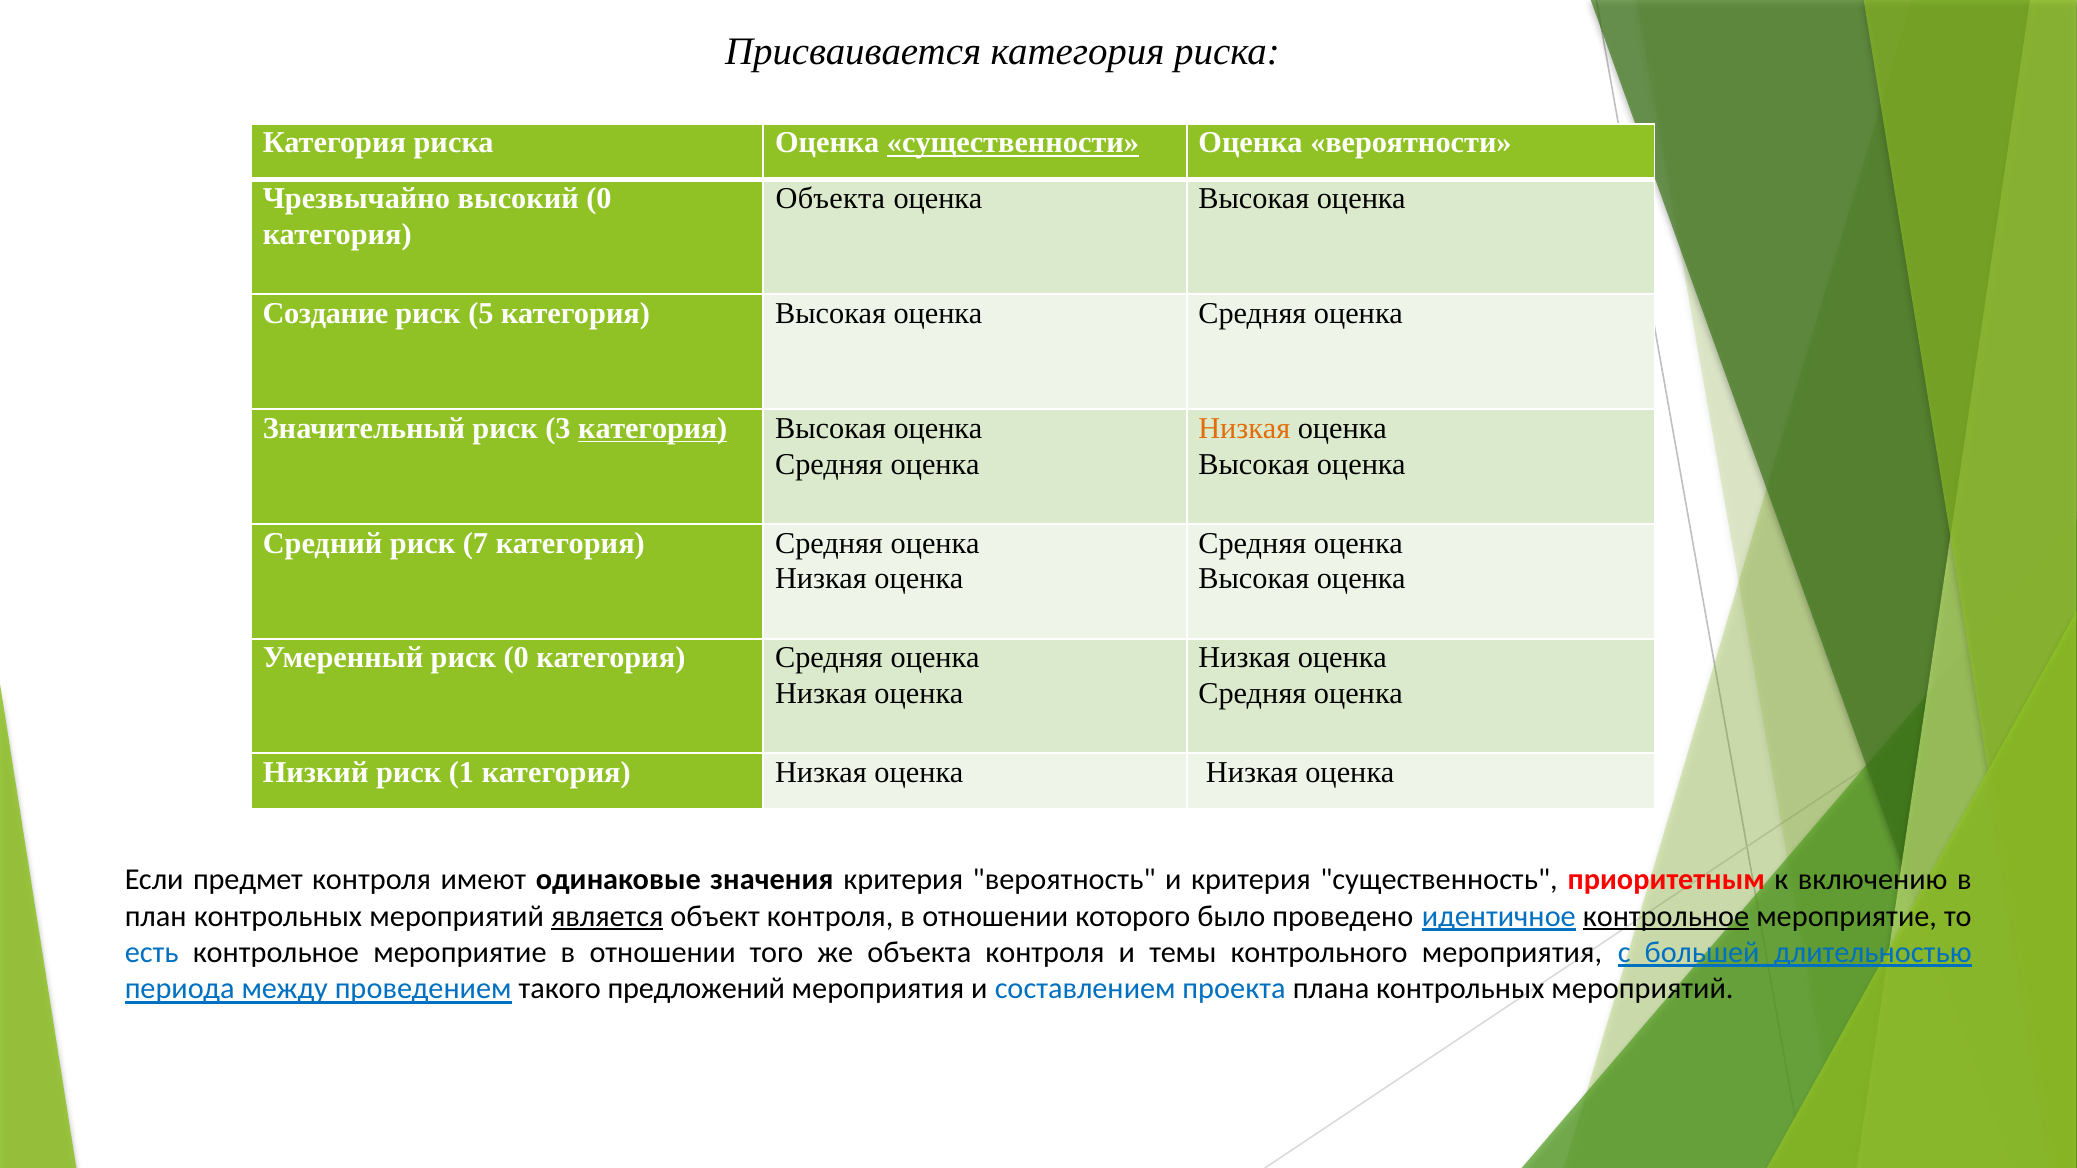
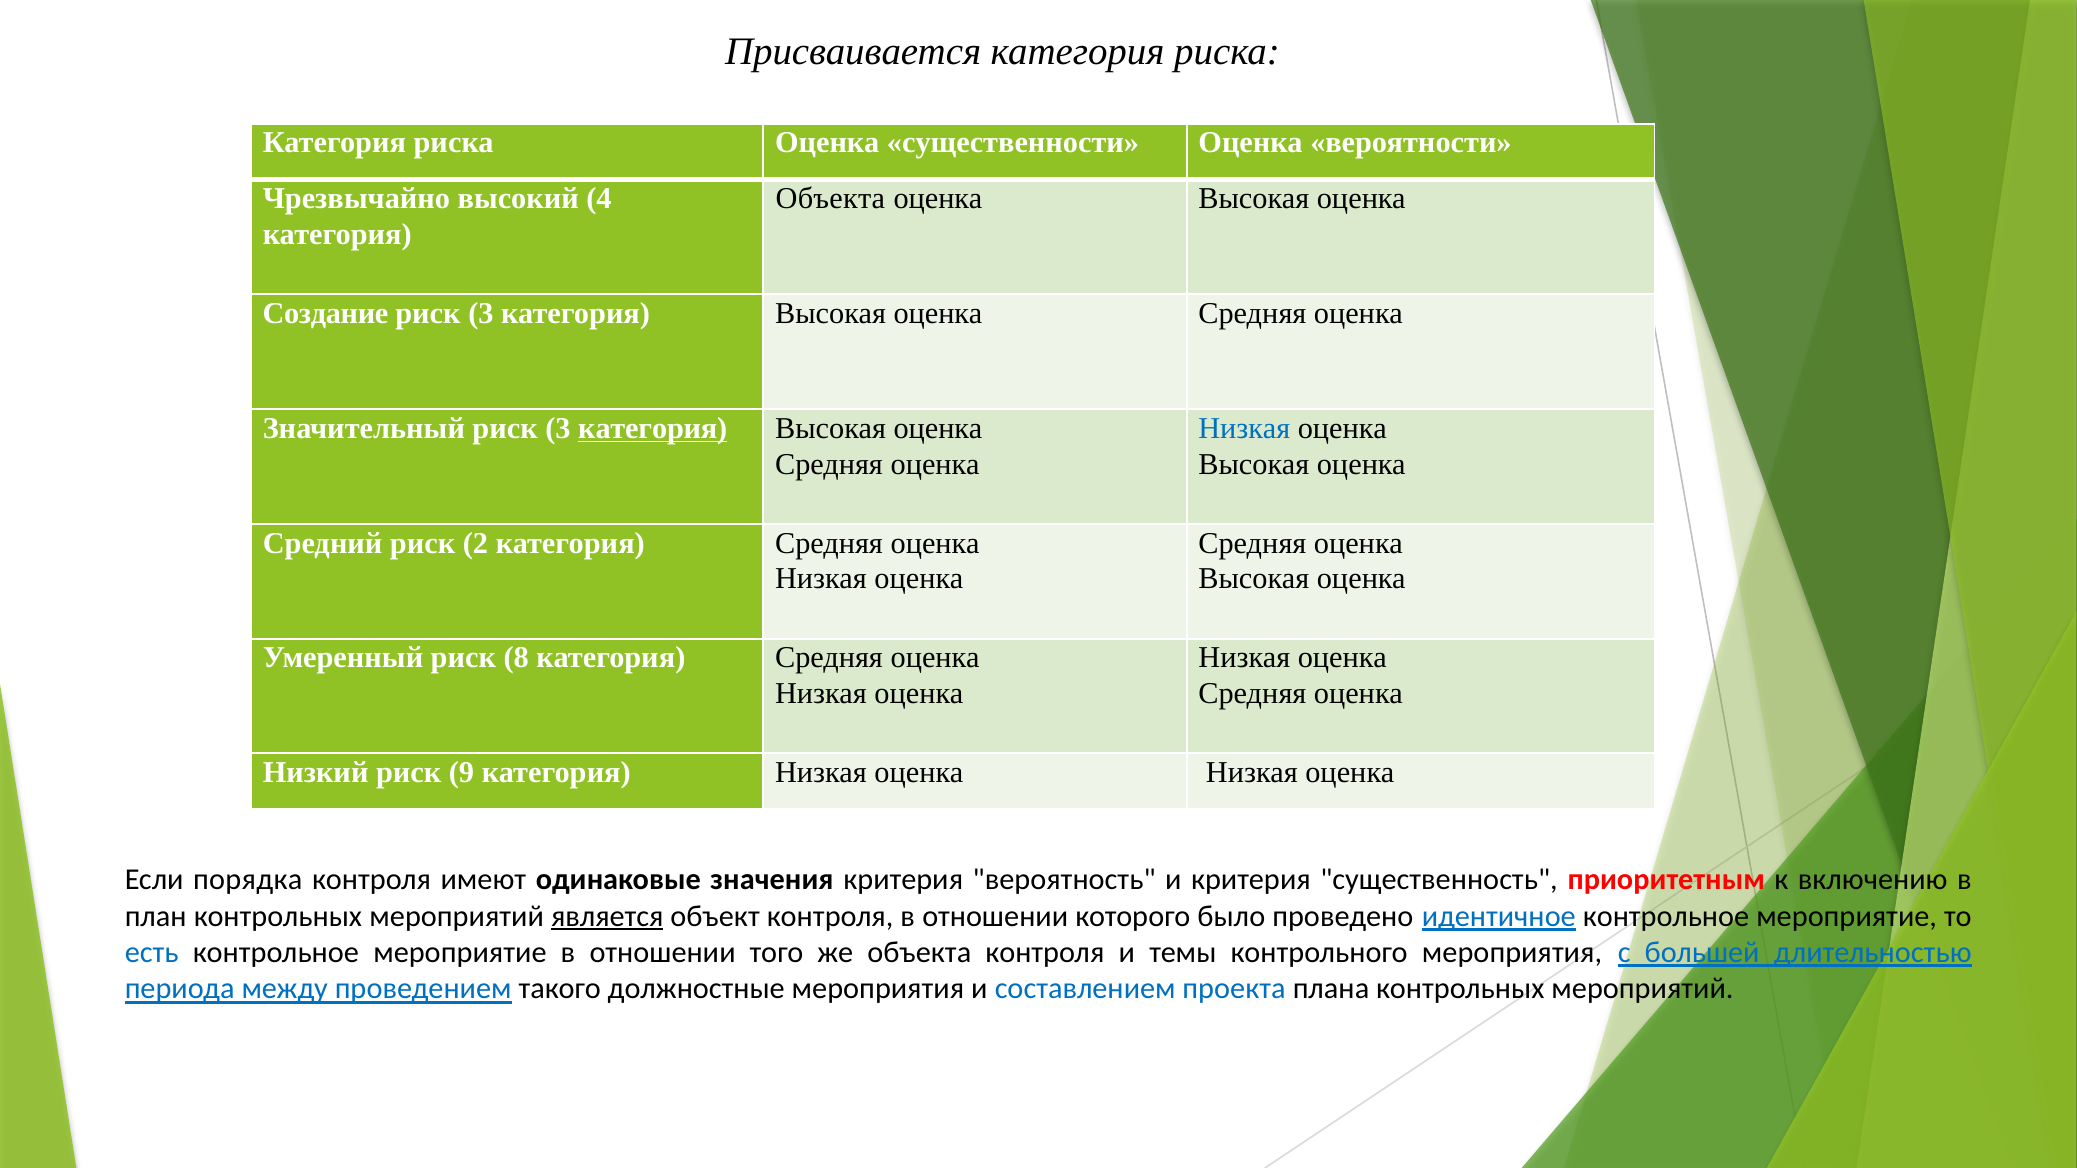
существенности underline: present -> none
высокий 0: 0 -> 4
5 at (481, 314): 5 -> 3
Низкая at (1244, 428) colour: orange -> blue
7: 7 -> 2
риск 0: 0 -> 8
1: 1 -> 9
предмет: предмет -> порядка
контрольное at (1666, 916) underline: present -> none
предложений: предложений -> должностные
